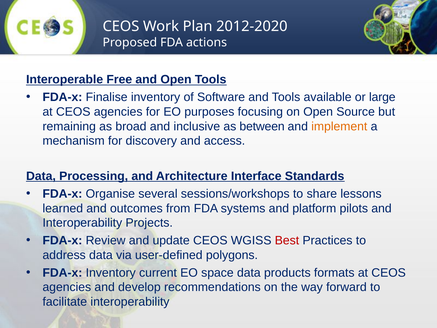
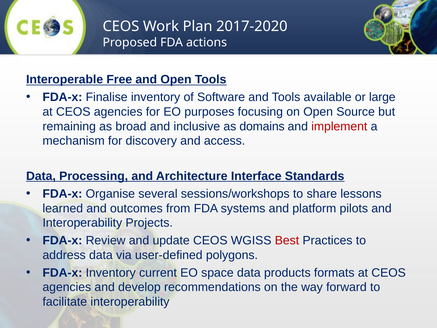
2012-2020: 2012-2020 -> 2017-2020
between: between -> domains
implement colour: orange -> red
